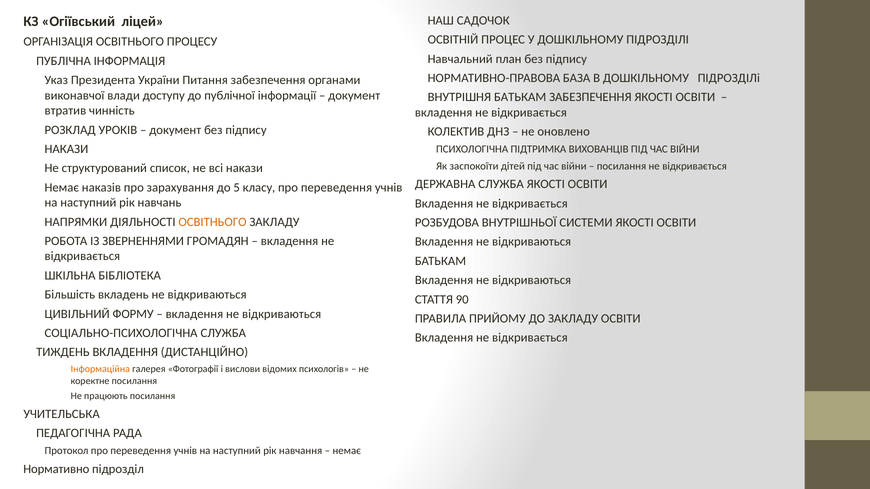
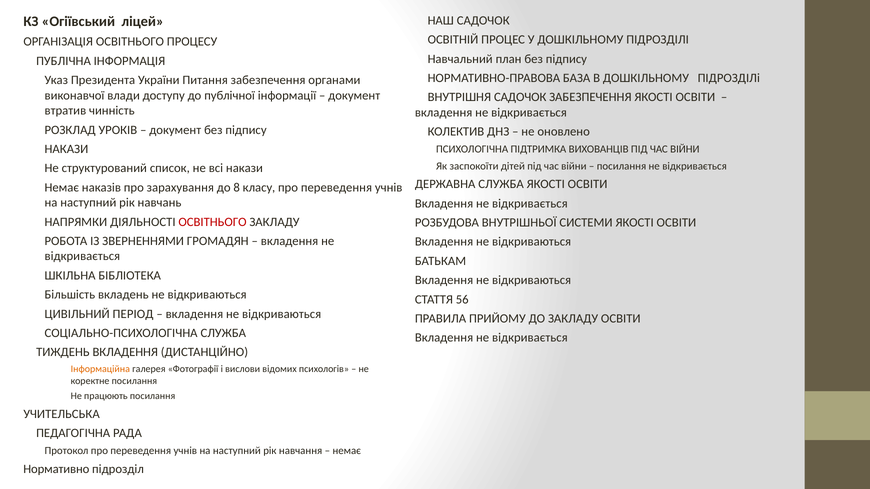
ВНУТРІШНЯ БАТЬКАМ: БАТЬКАМ -> САДОЧОК
5: 5 -> 8
ОСВІТНЬОГО at (213, 222) colour: orange -> red
90: 90 -> 56
ФОРМУ: ФОРМУ -> ПЕРІОД
